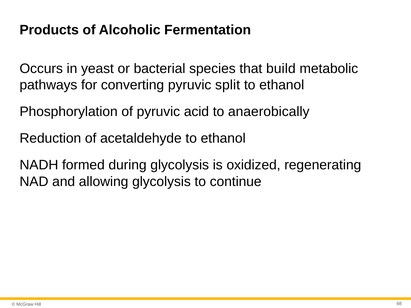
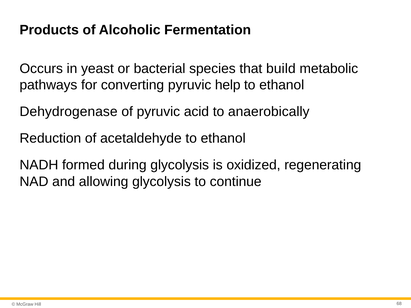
split: split -> help
Phosphorylation: Phosphorylation -> Dehydrogenase
